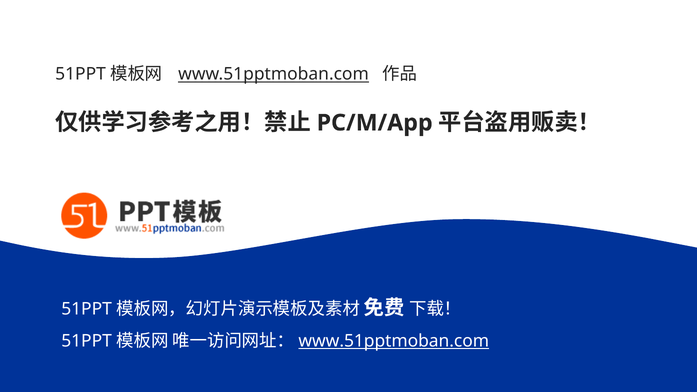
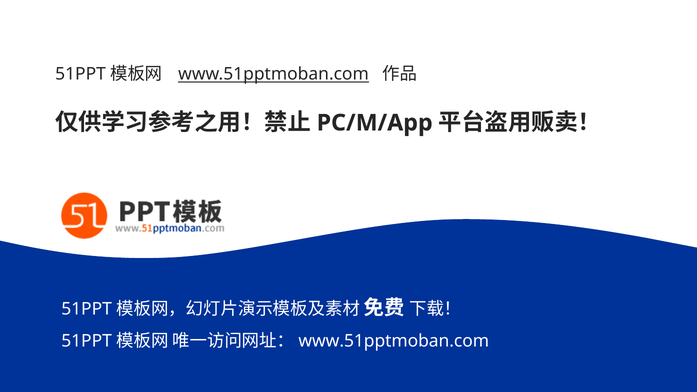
www.51pptmoban.com at (394, 341) underline: present -> none
